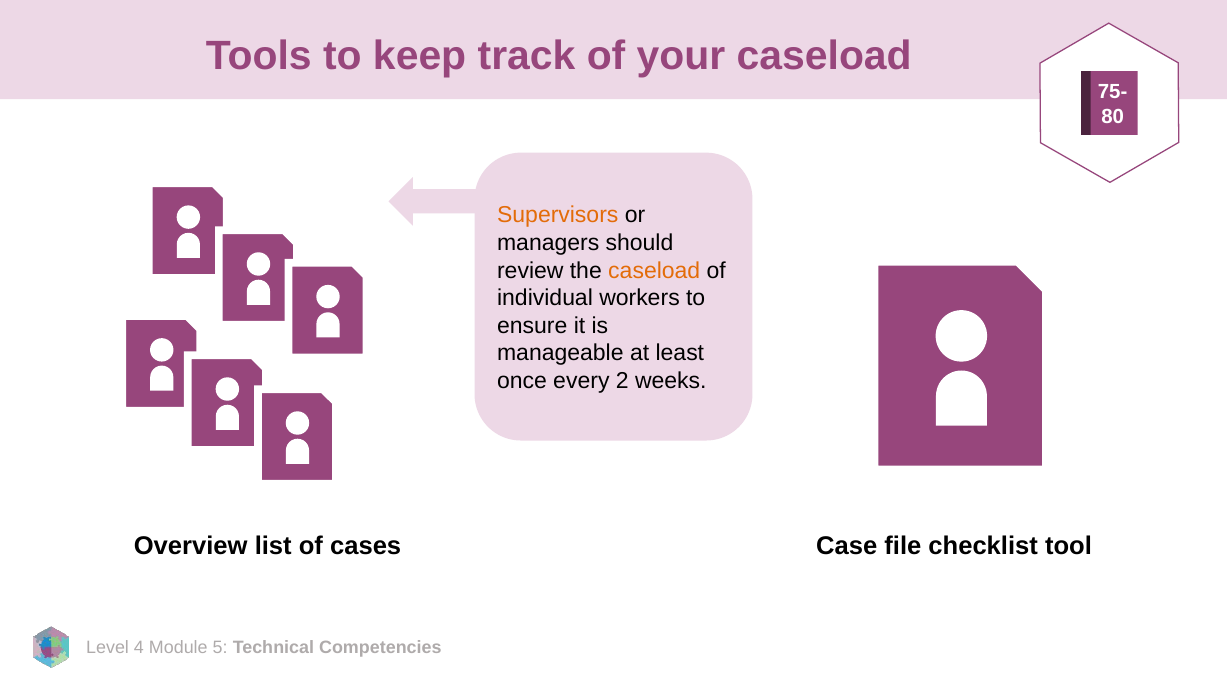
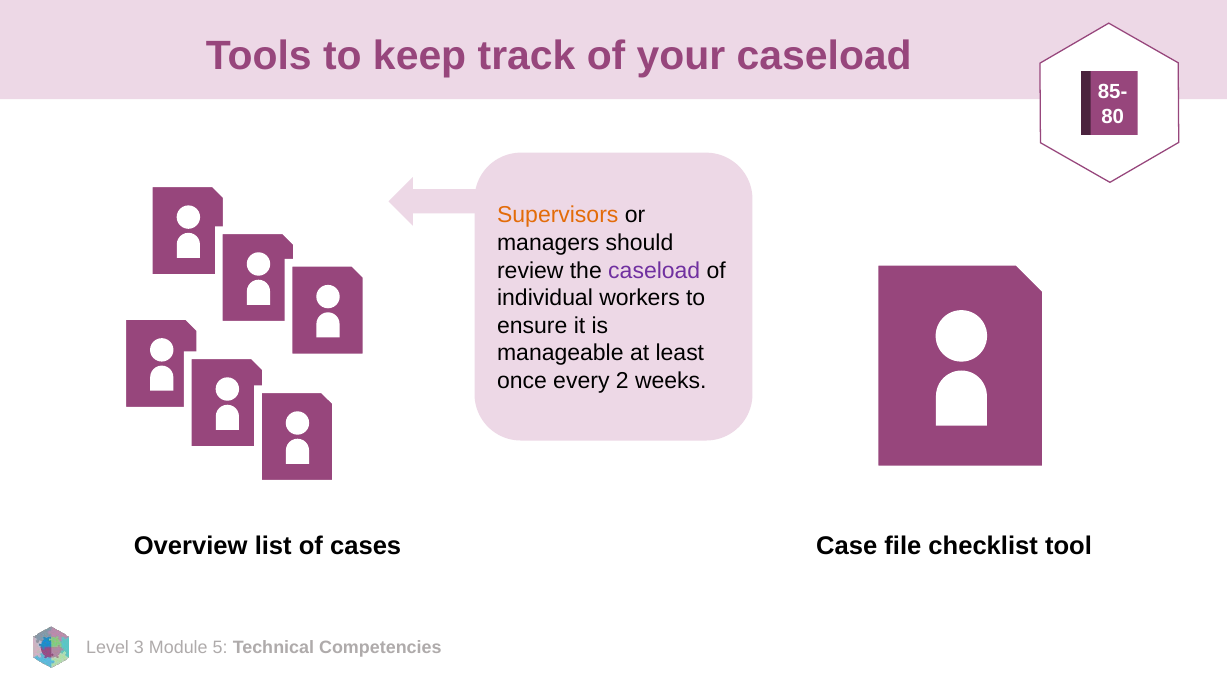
75-: 75- -> 85-
caseload at (654, 271) colour: orange -> purple
4: 4 -> 3
